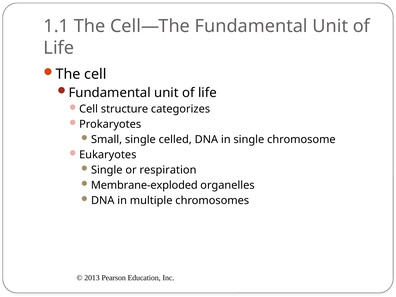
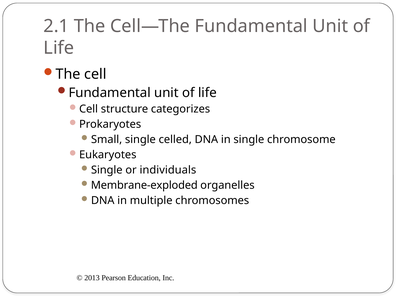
1.1: 1.1 -> 2.1
respiration: respiration -> individuals
